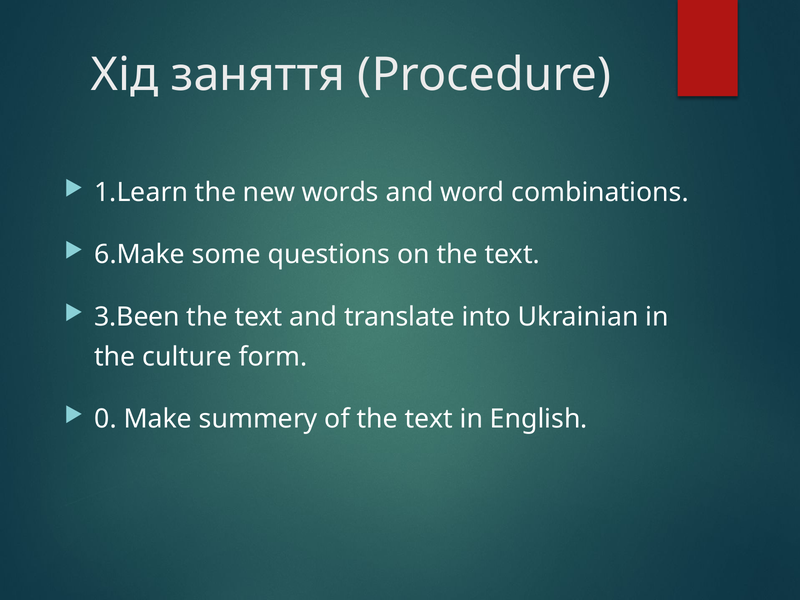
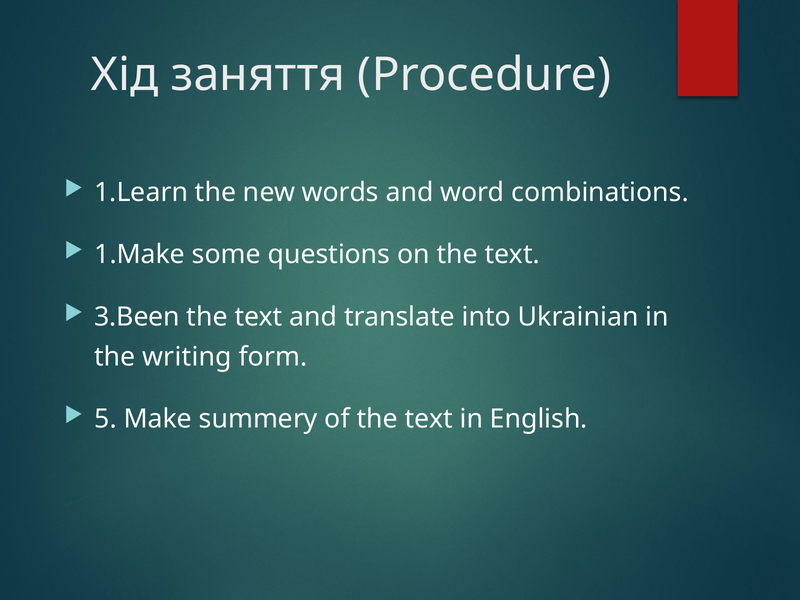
6.Make: 6.Make -> 1.Make
culture: culture -> writing
0: 0 -> 5
